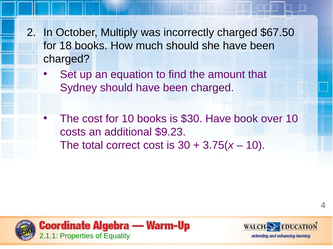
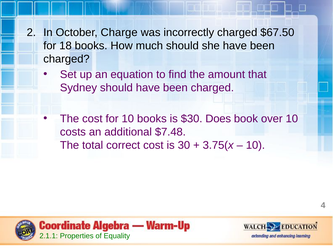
Multiply: Multiply -> Charge
$30 Have: Have -> Does
$9.23: $9.23 -> $7.48
